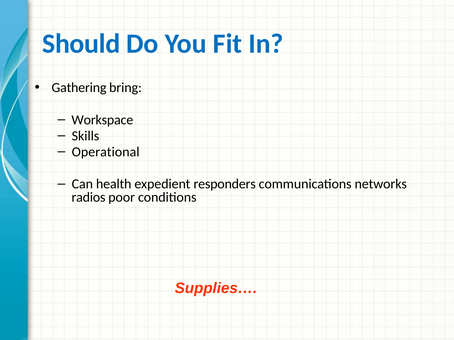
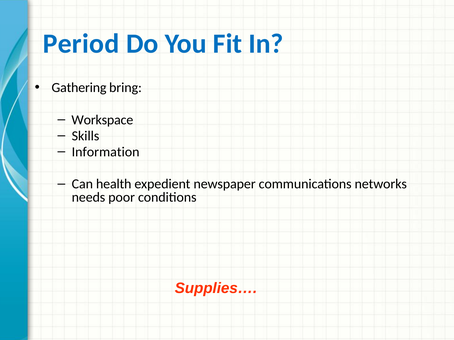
Should: Should -> Period
Operational: Operational -> Information
responders: responders -> newspaper
radios: radios -> needs
